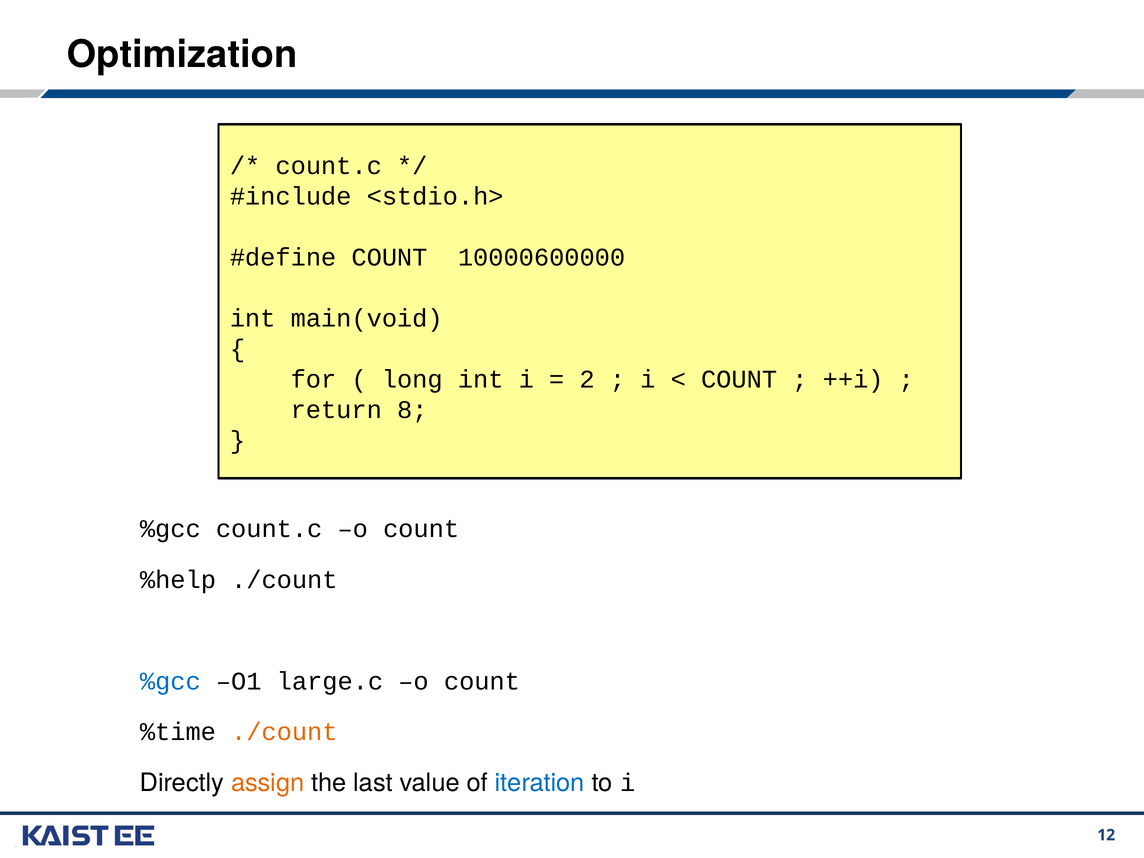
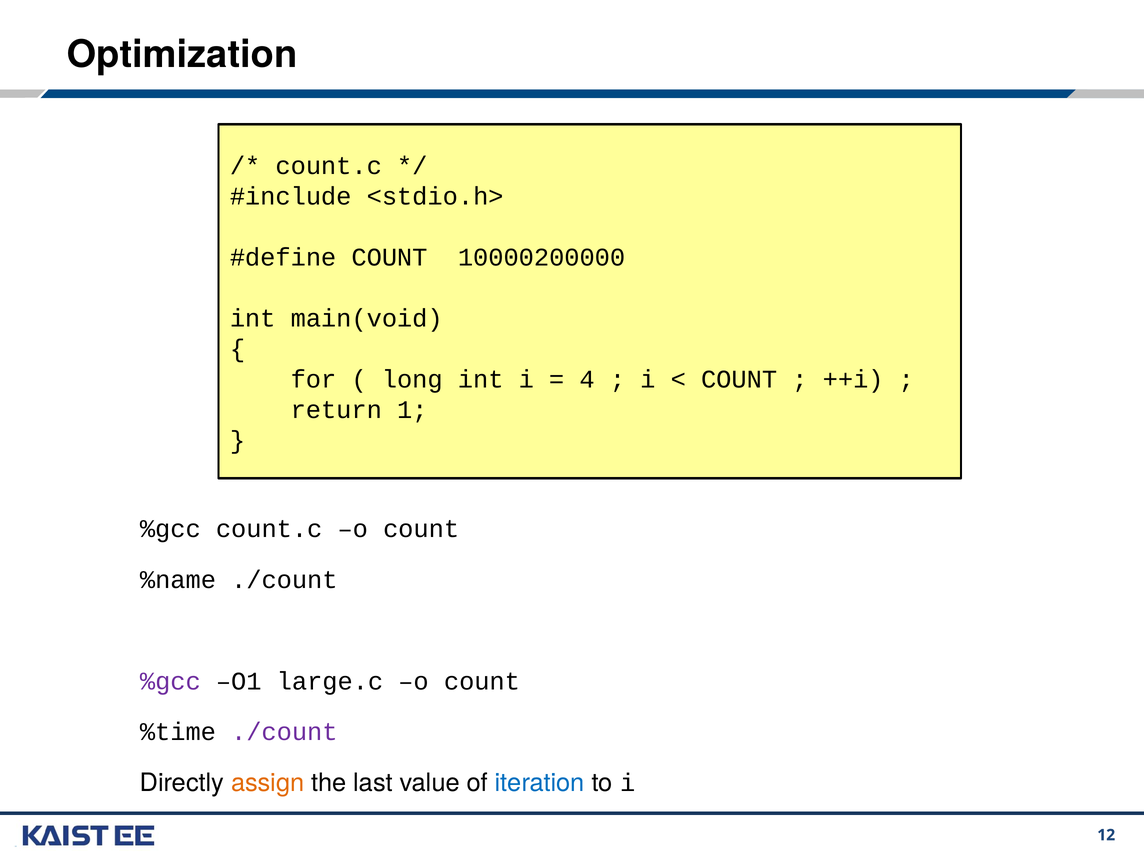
10000600000: 10000600000 -> 10000200000
2: 2 -> 4
8: 8 -> 1
%help: %help -> %name
%gcc at (170, 681) colour: blue -> purple
./count at (284, 732) colour: orange -> purple
